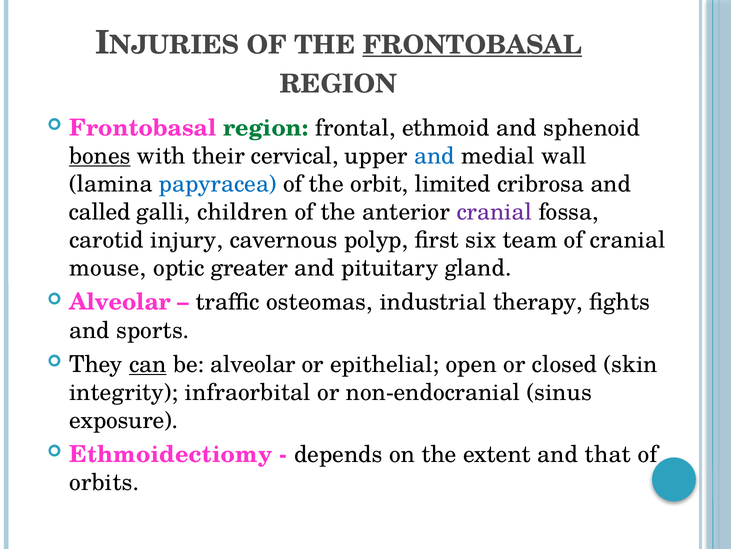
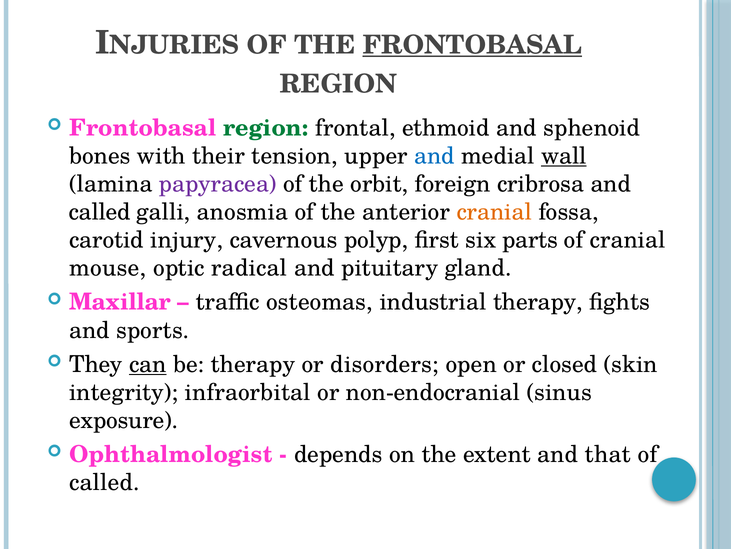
bones underline: present -> none
cervical: cervical -> tension
wall underline: none -> present
papyracea colour: blue -> purple
limited: limited -> foreign
children: children -> anosmia
cranial at (494, 212) colour: purple -> orange
team: team -> parts
greater: greater -> radical
Alveolar at (120, 302): Alveolar -> Maxillar
be alveolar: alveolar -> therapy
epithelial: epithelial -> disorders
Ethmoidectiomy: Ethmoidectiomy -> Ophthalmologist
orbits at (104, 482): orbits -> called
